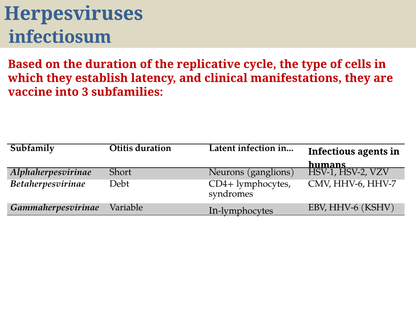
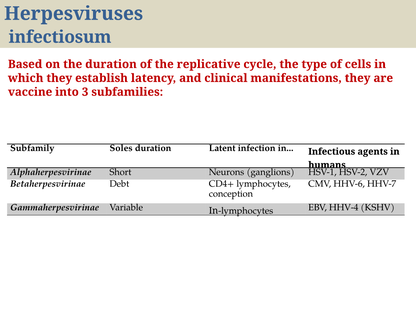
Otitis: Otitis -> Soles
syndromes: syndromes -> conception
EBV HHV-6: HHV-6 -> HHV-4
